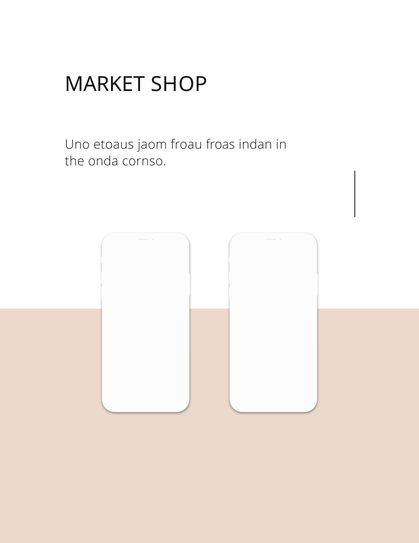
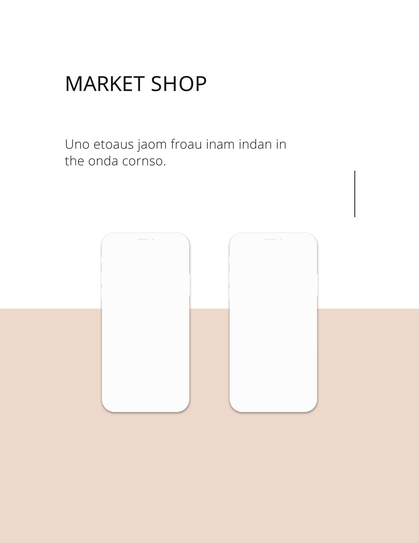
froas: froas -> inam
